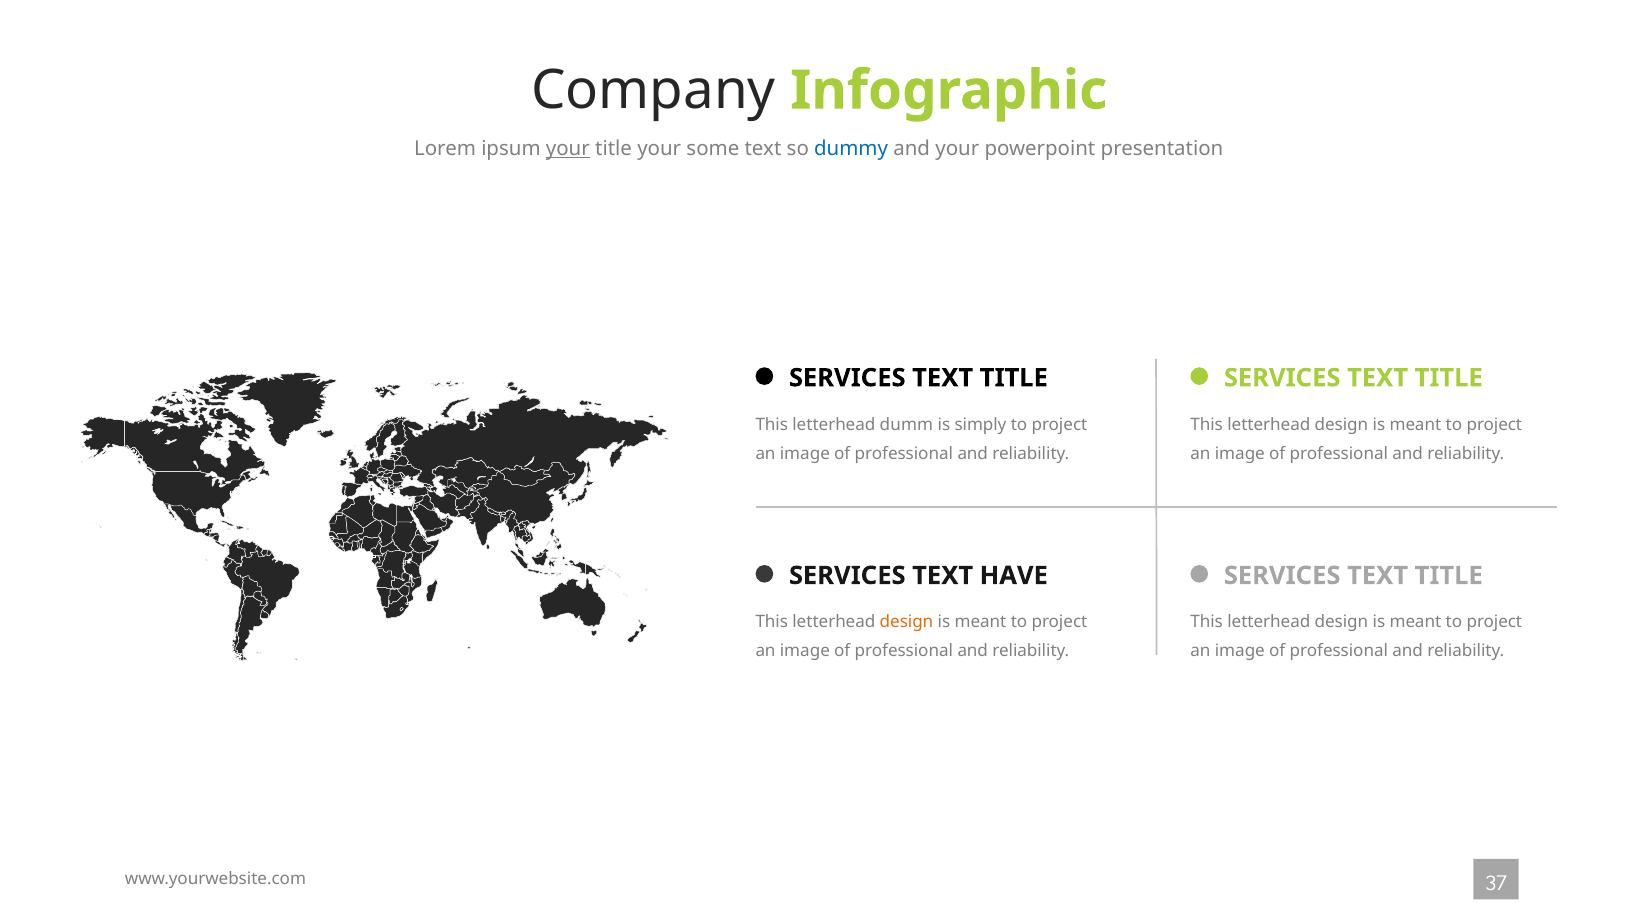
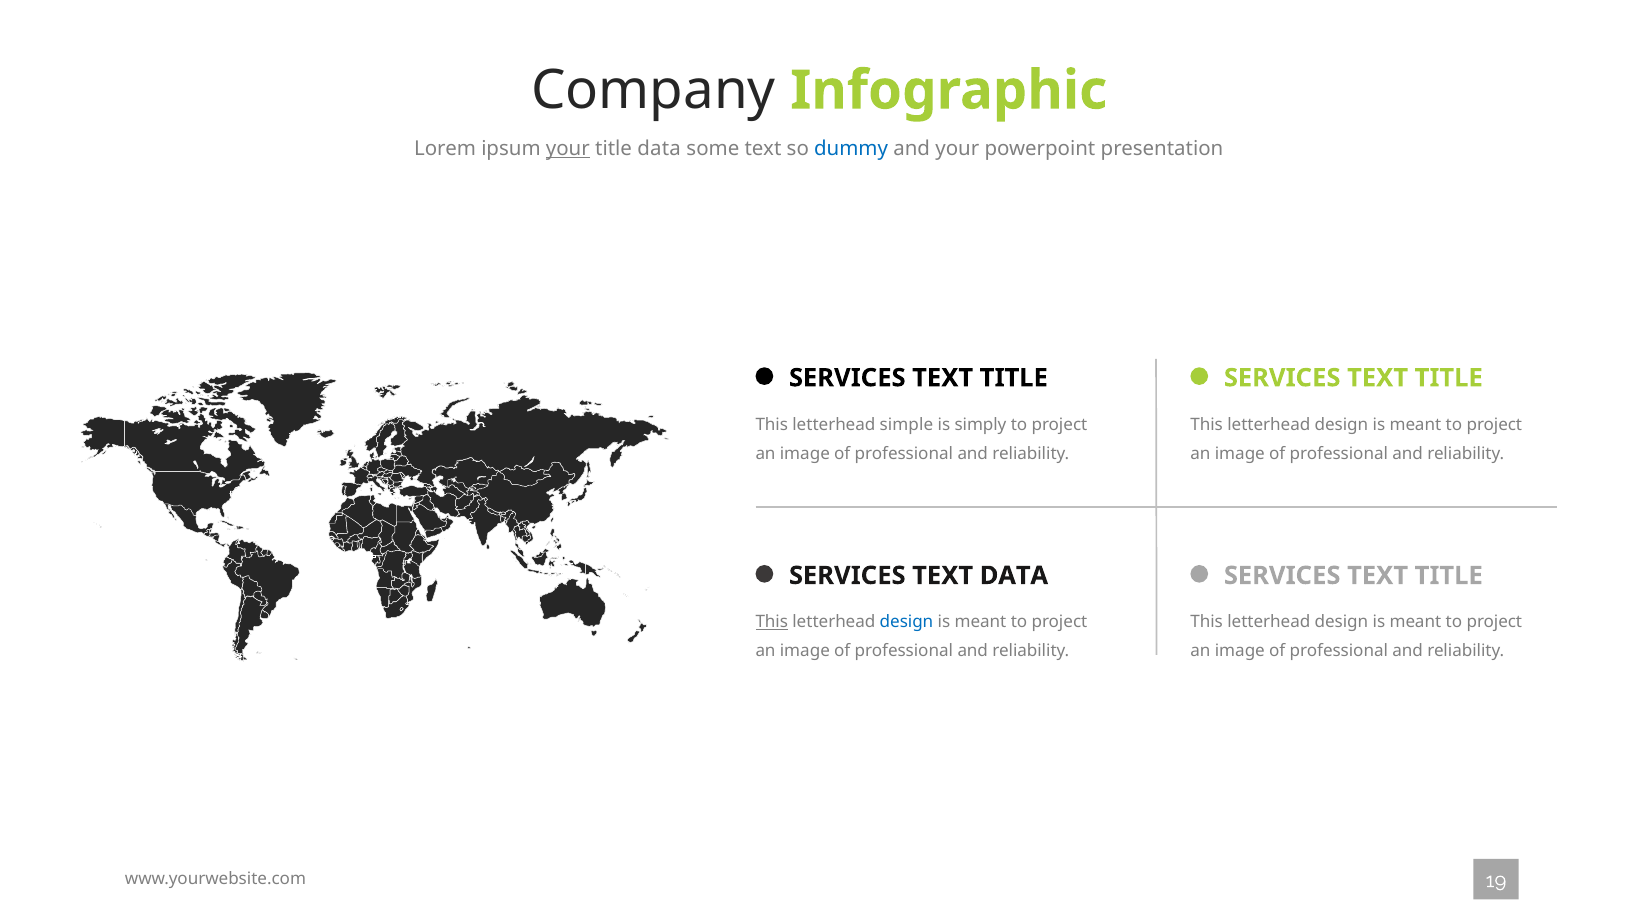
title your: your -> data
dumm: dumm -> simple
TEXT HAVE: HAVE -> DATA
This at (772, 622) underline: none -> present
design at (906, 622) colour: orange -> blue
37: 37 -> 19
